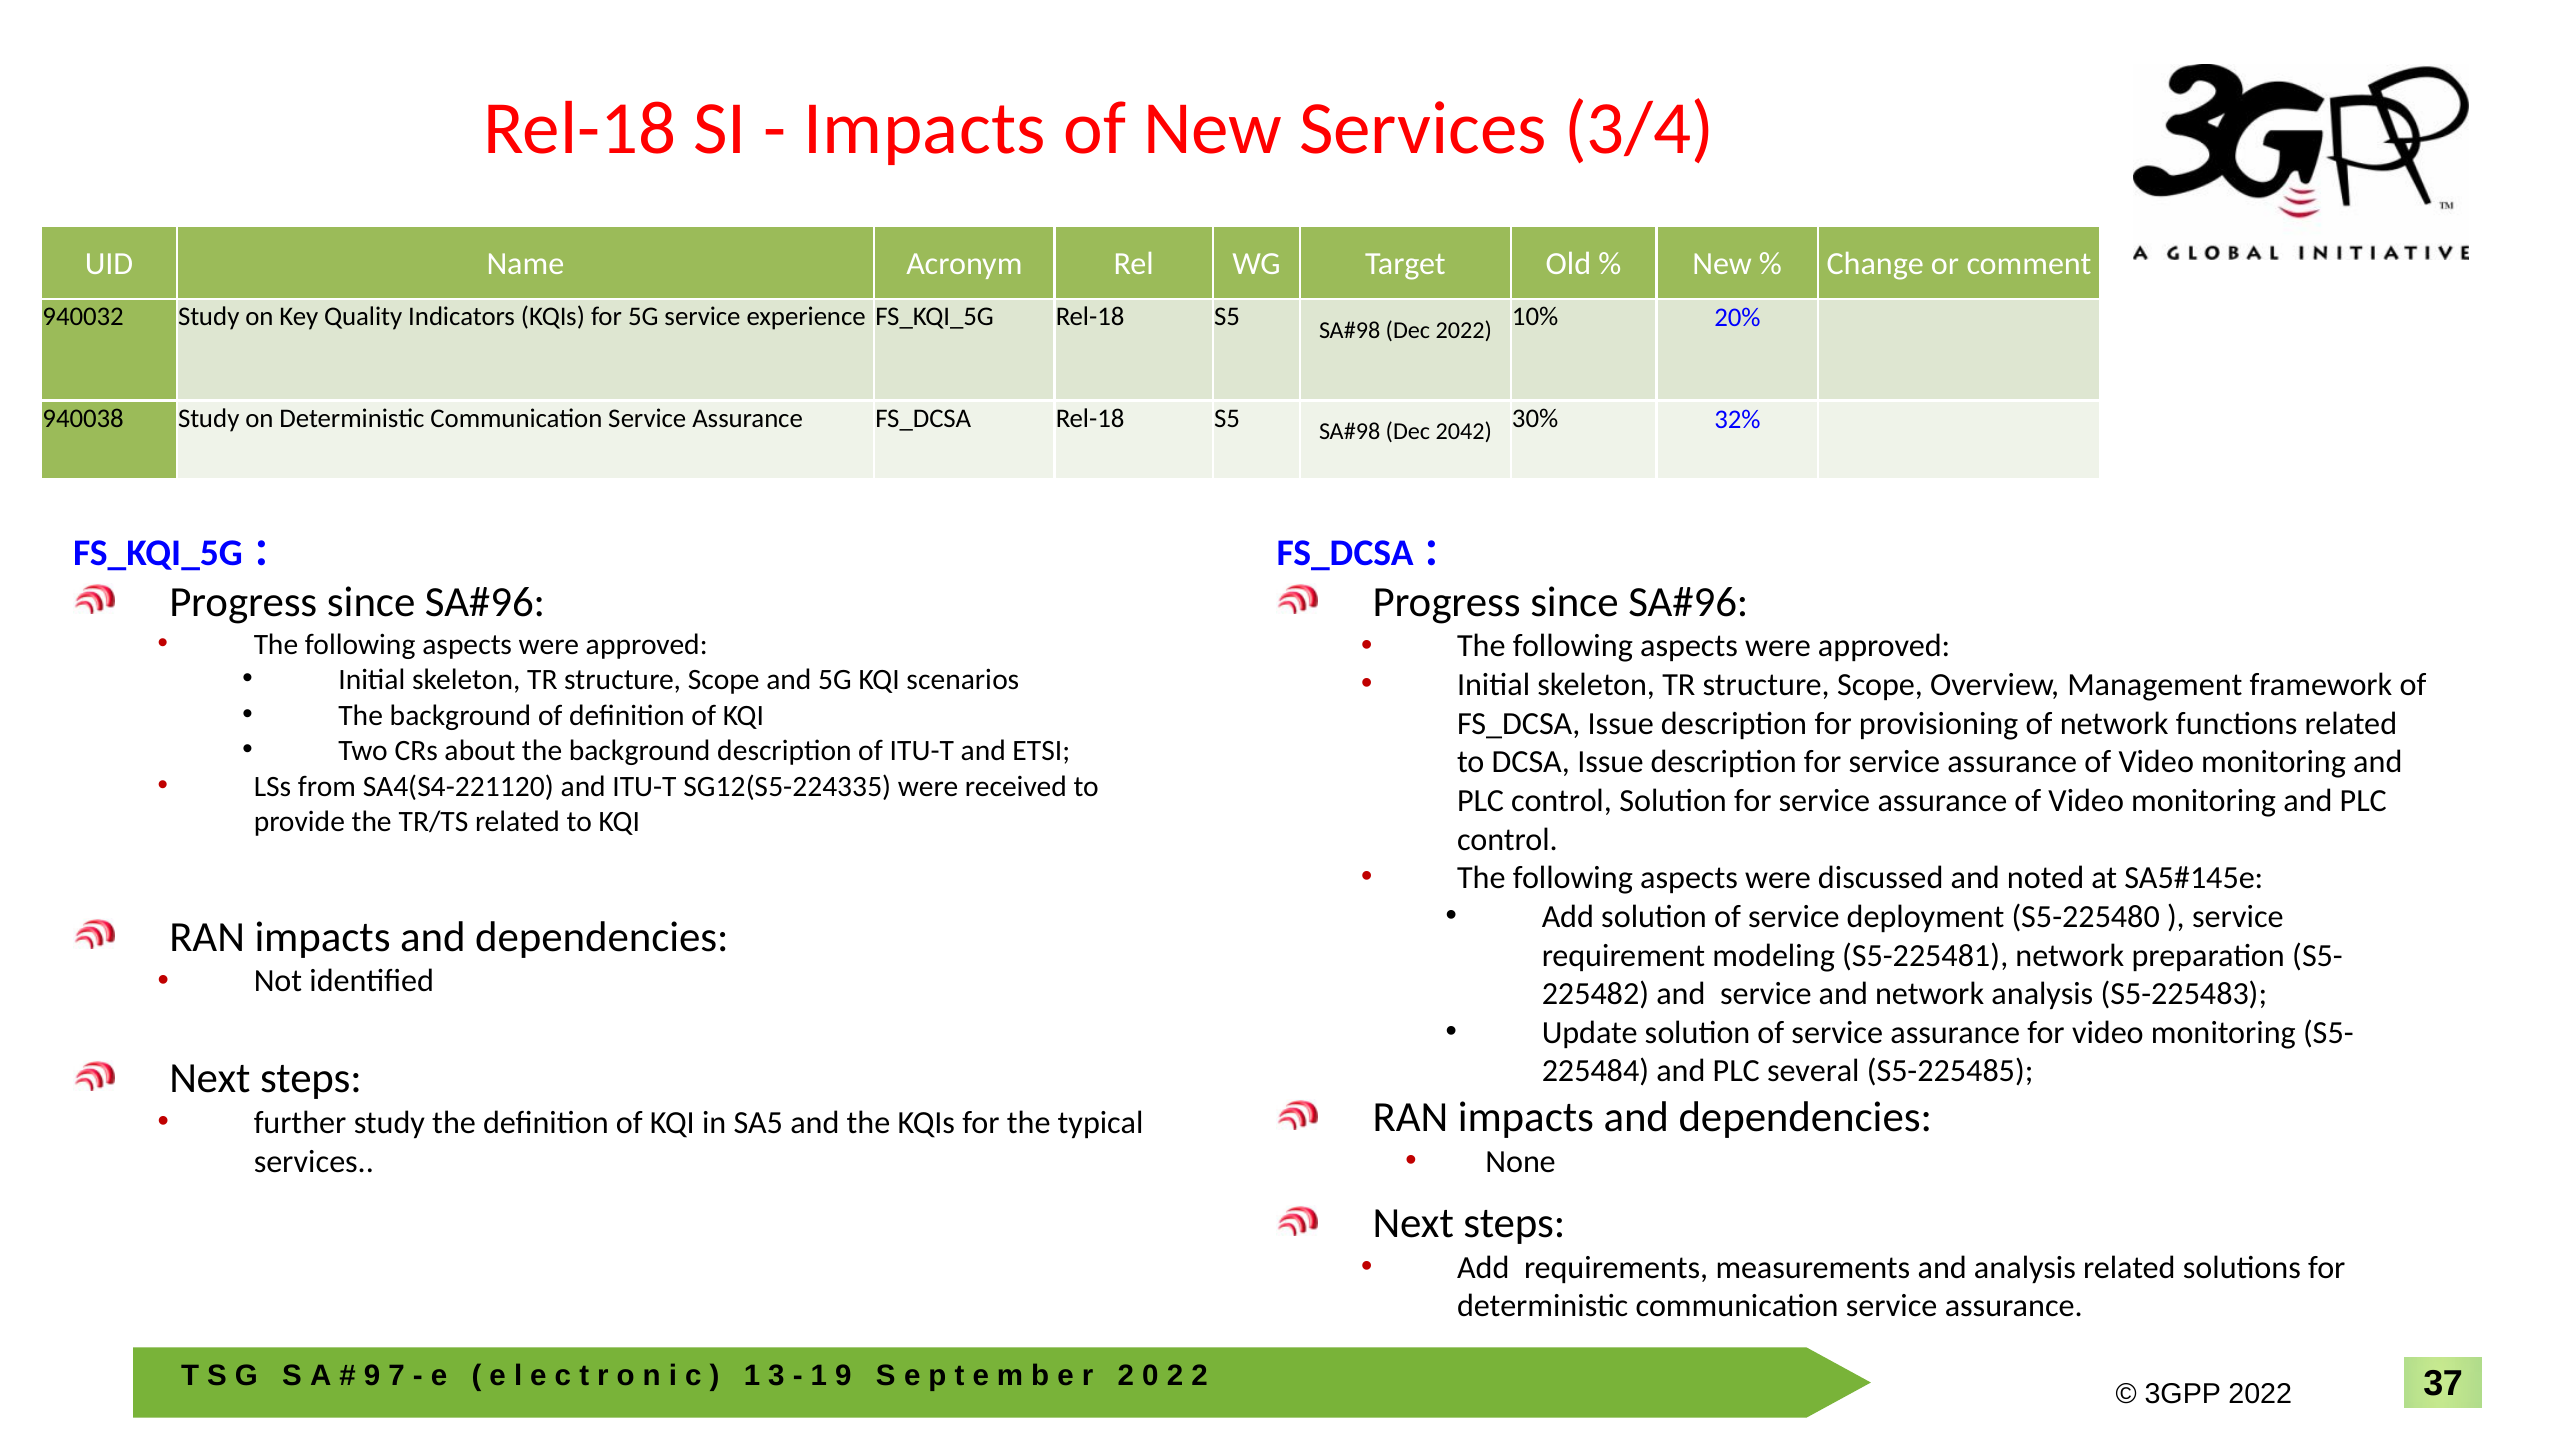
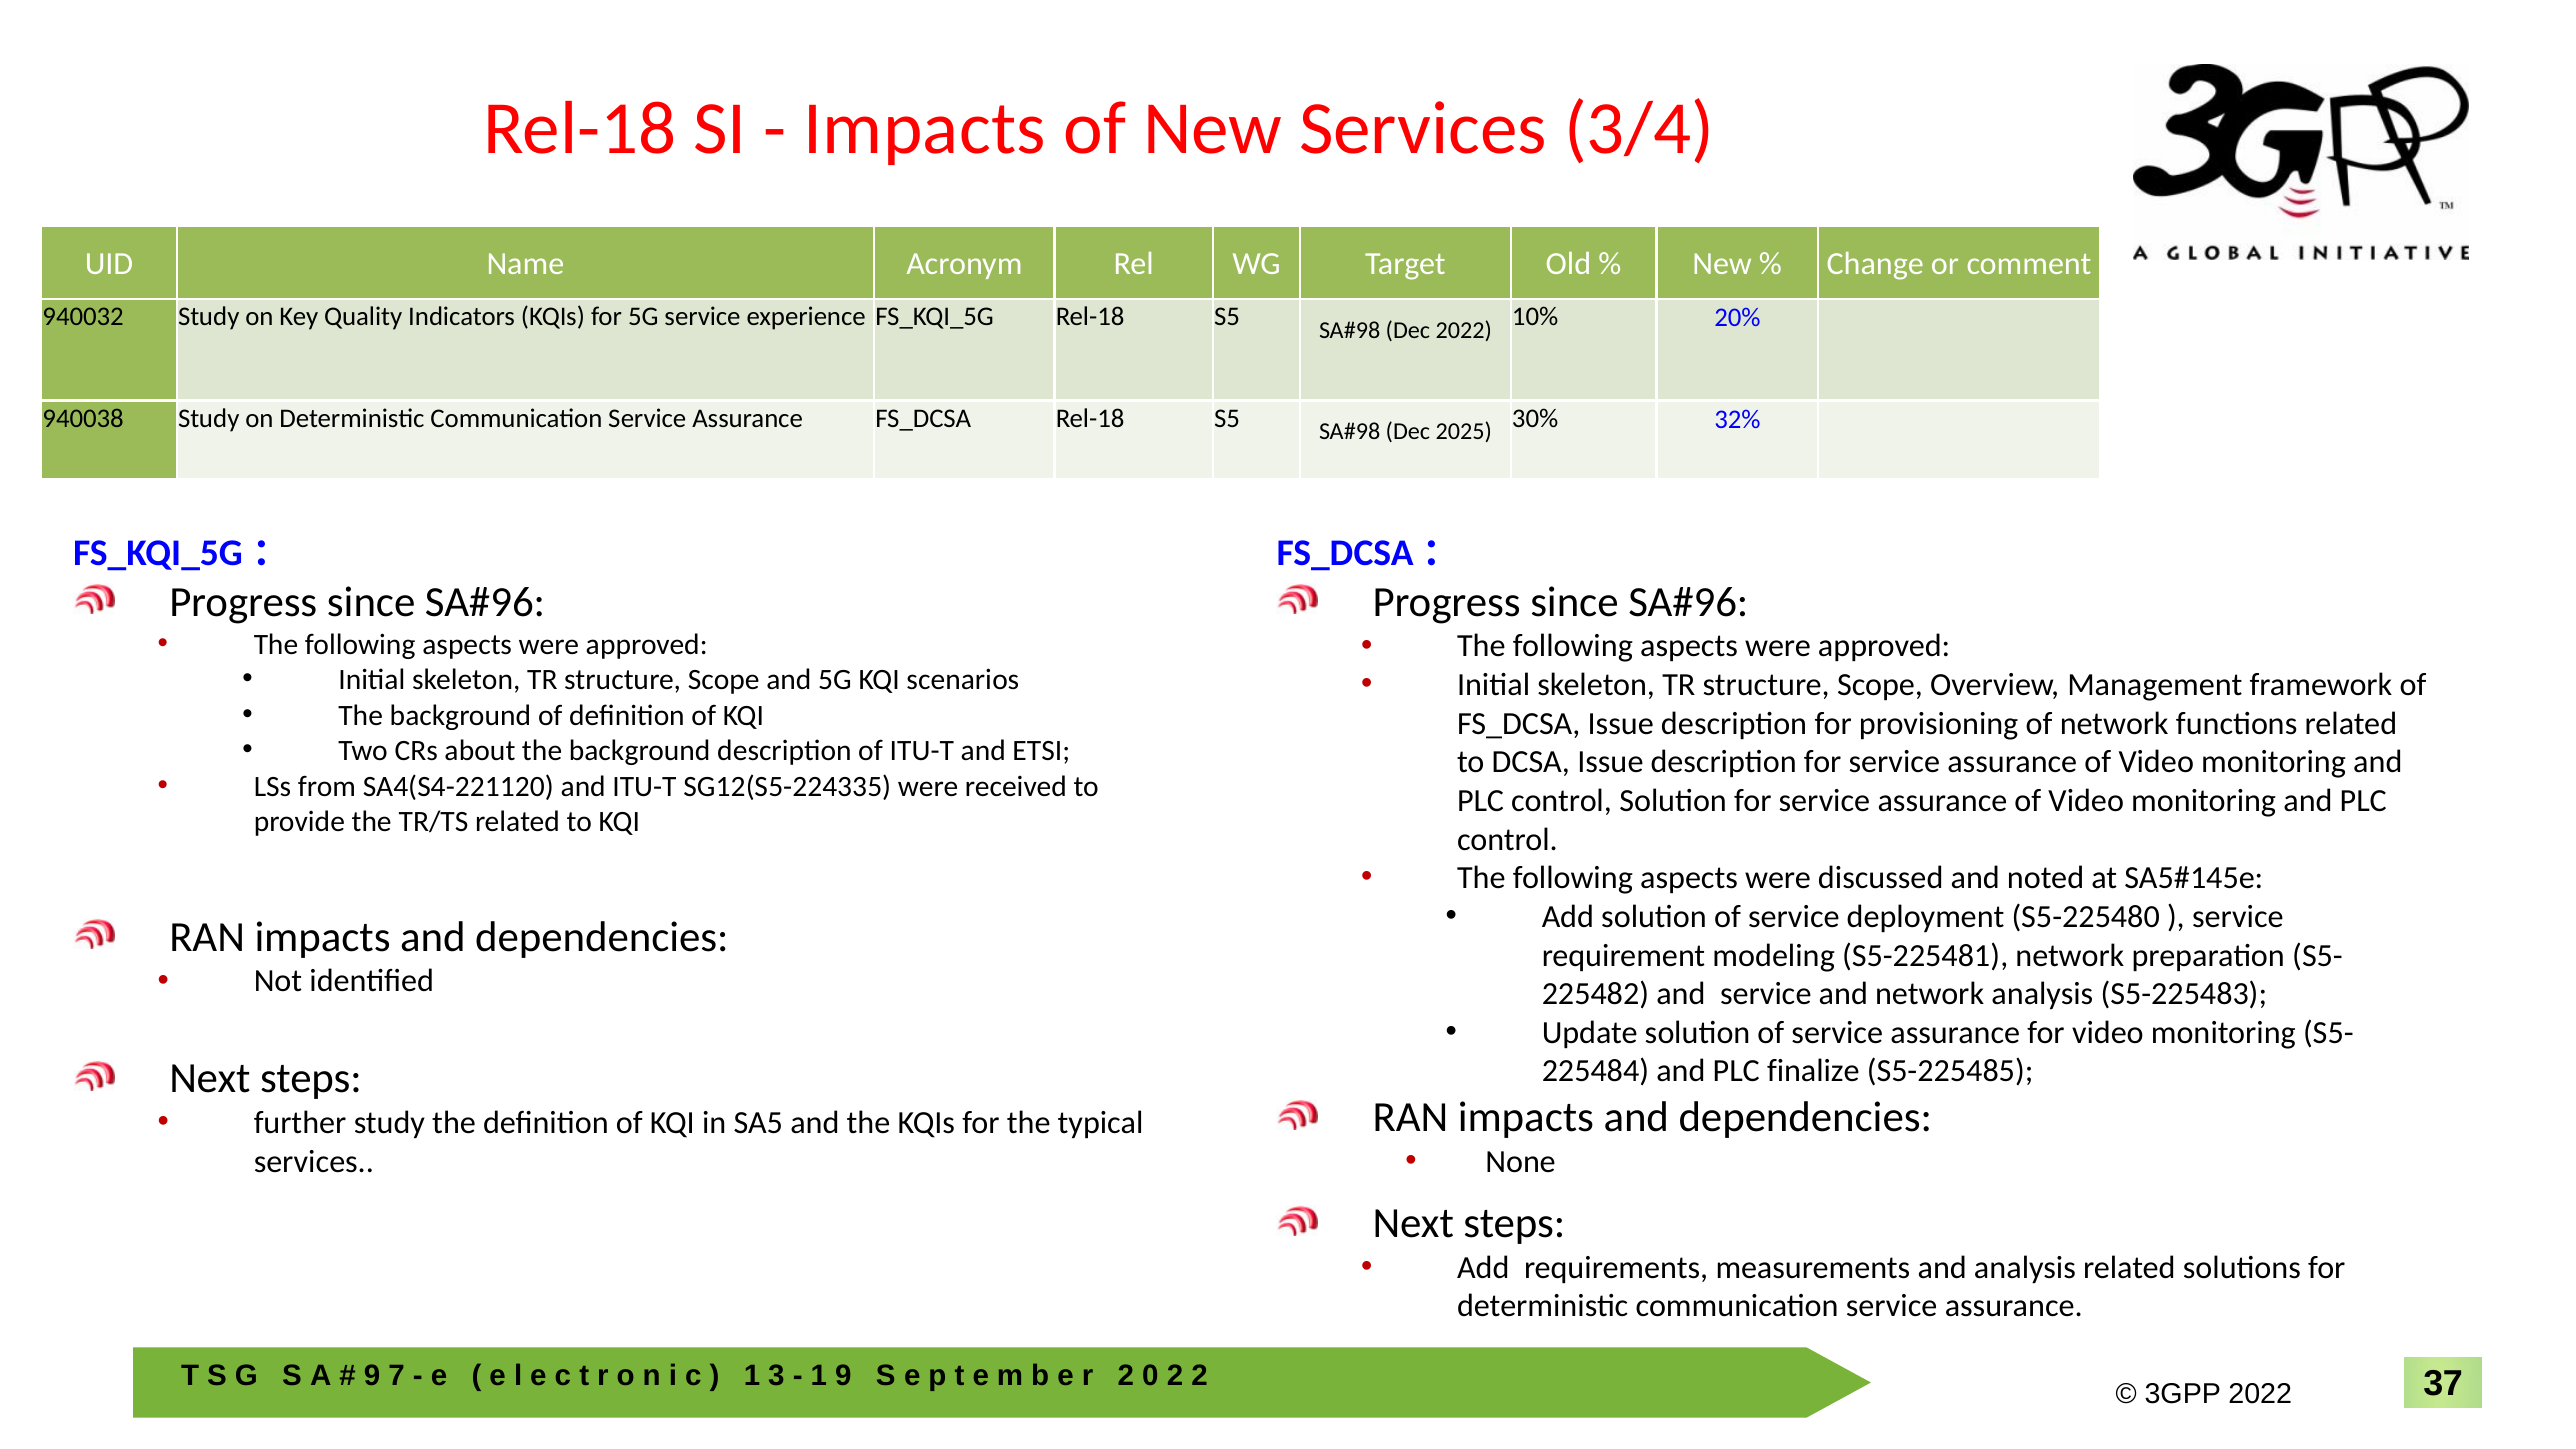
2042: 2042 -> 2025
several: several -> finalize
